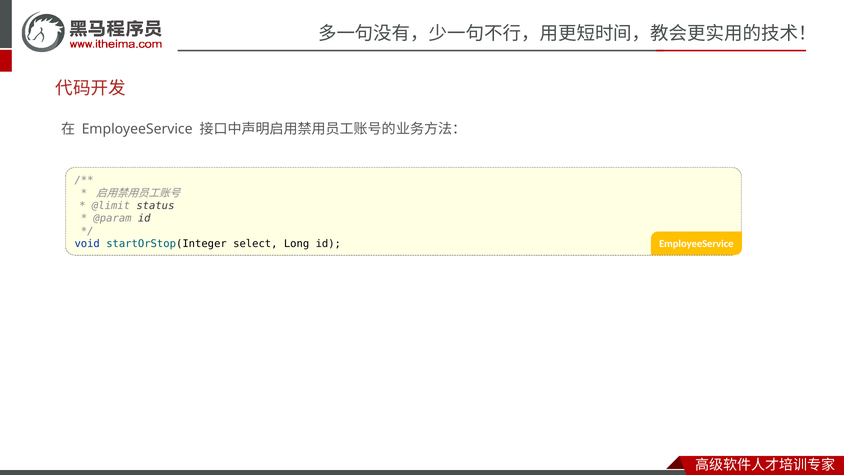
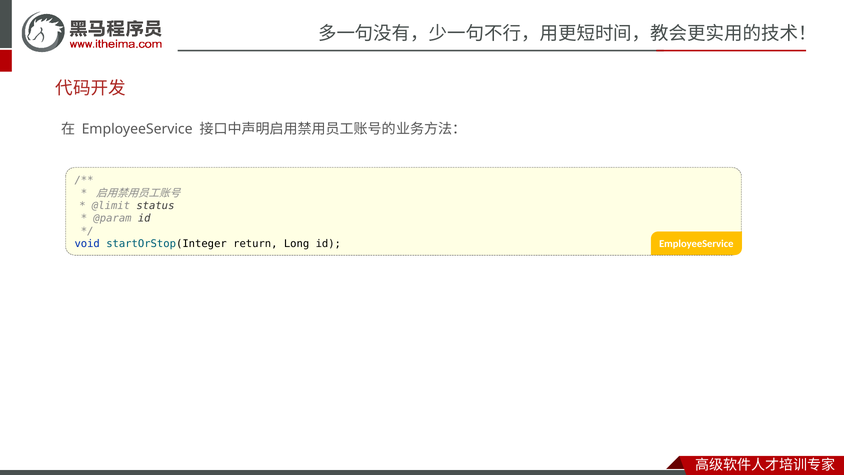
select: select -> return
